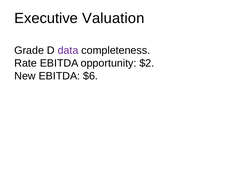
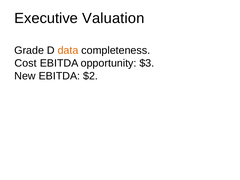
data colour: purple -> orange
Rate: Rate -> Cost
$2: $2 -> $3
$6: $6 -> $2
